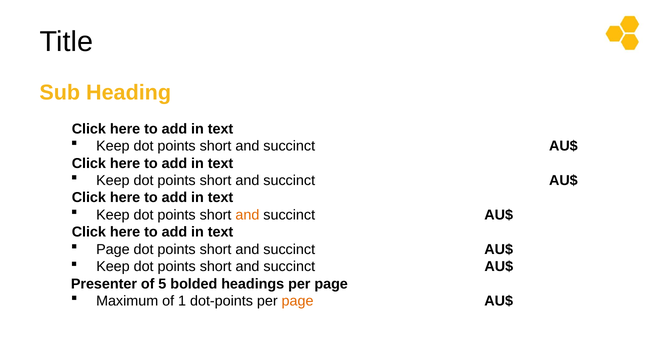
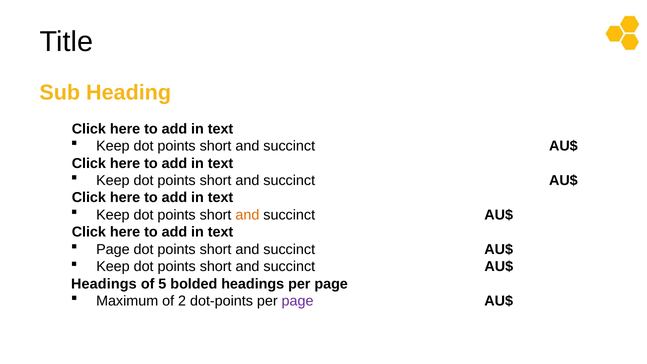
Presenter at (104, 284): Presenter -> Headings
1: 1 -> 2
page at (298, 301) colour: orange -> purple
